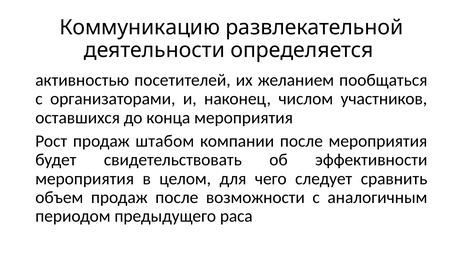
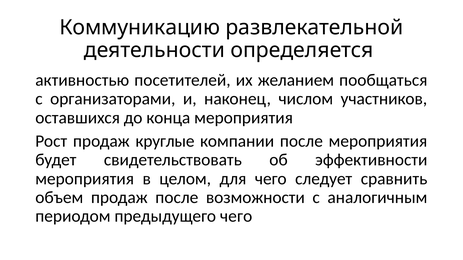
штабом: штабом -> круглые
предыдущего раса: раса -> чего
